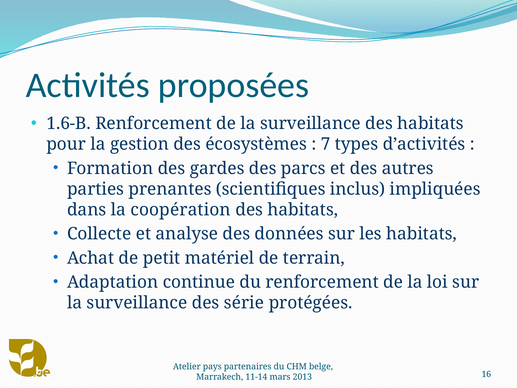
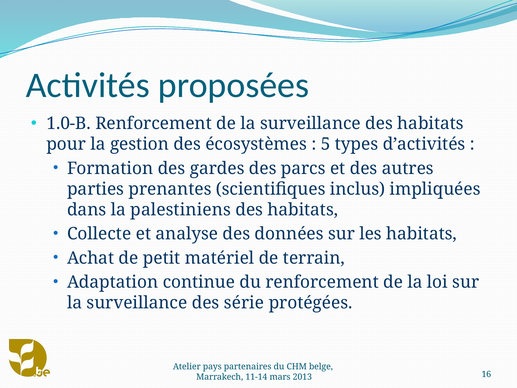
1.6-B: 1.6-B -> 1.0-B
7: 7 -> 5
coopération: coopération -> palestiniens
